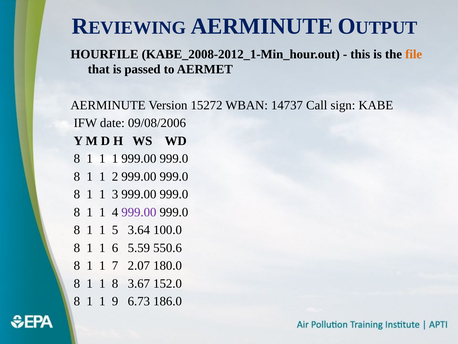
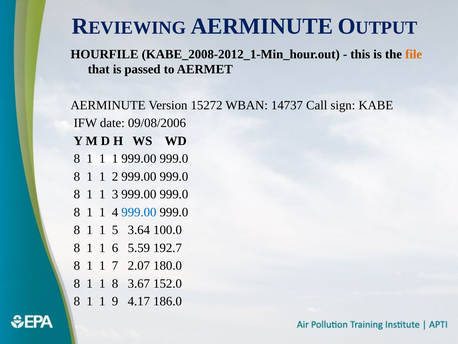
999.00 at (139, 212) colour: purple -> blue
550.6: 550.6 -> 192.7
6.73: 6.73 -> 4.17
